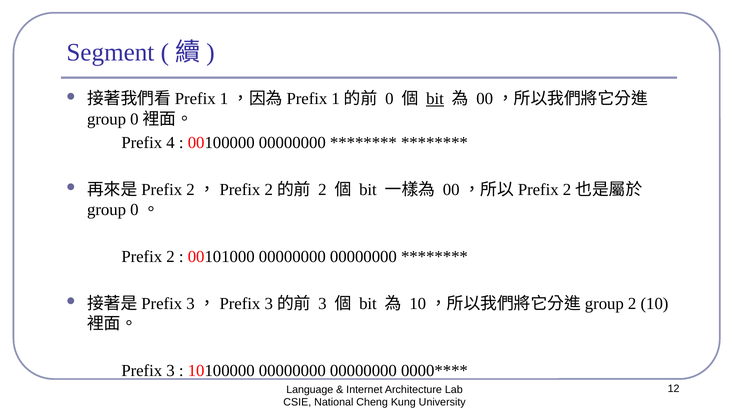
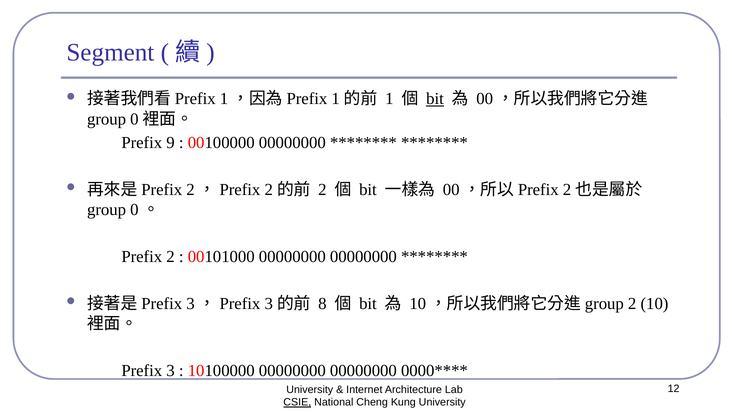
0: 0 -> 1
4: 4 -> 9
3 at (322, 303): 3 -> 8
Language at (310, 389): Language -> University
CSIE underline: none -> present
